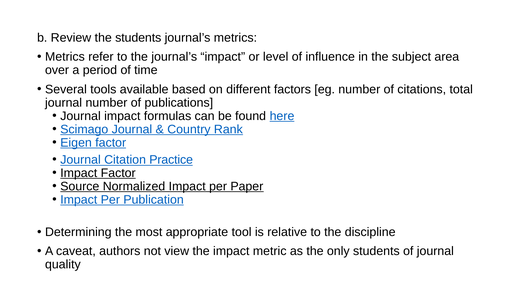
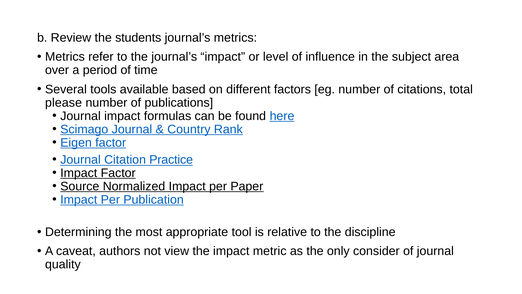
journal at (64, 102): journal -> please
only students: students -> consider
